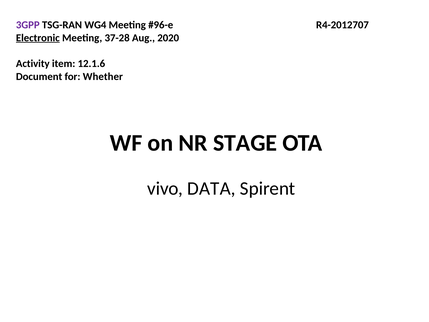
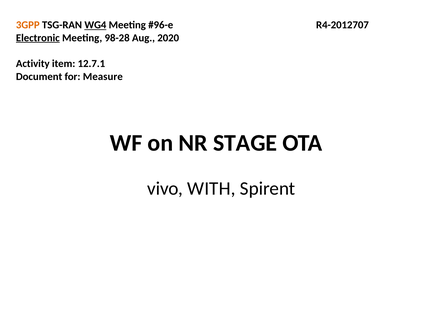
3GPP colour: purple -> orange
WG4 underline: none -> present
37-28: 37-28 -> 98-28
12.1.6: 12.1.6 -> 12.7.1
Whether: Whether -> Measure
DATA: DATA -> WITH
